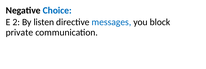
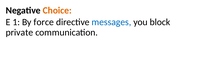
Choice colour: blue -> orange
2: 2 -> 1
listen: listen -> force
